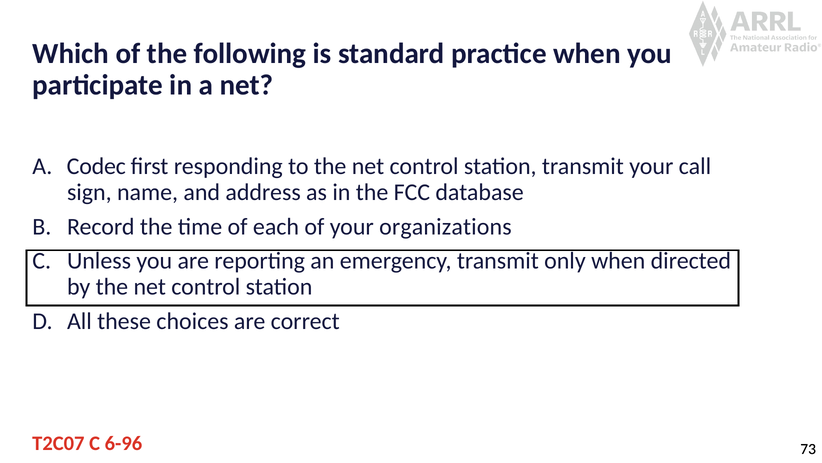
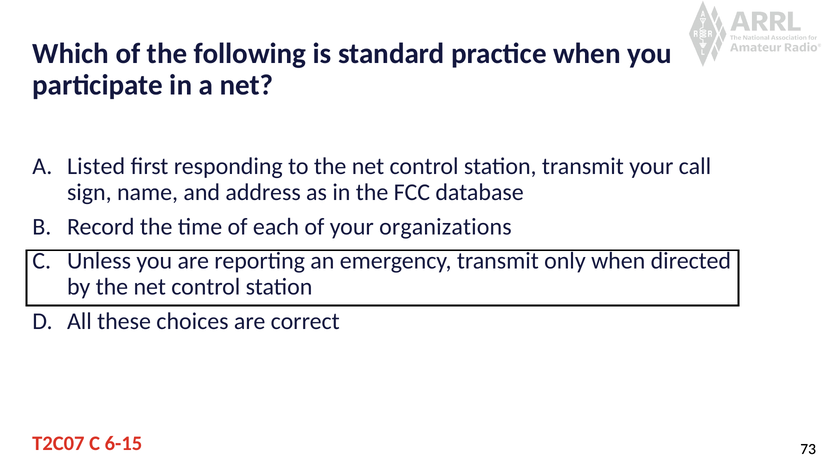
Codec: Codec -> Listed
6-96: 6-96 -> 6-15
